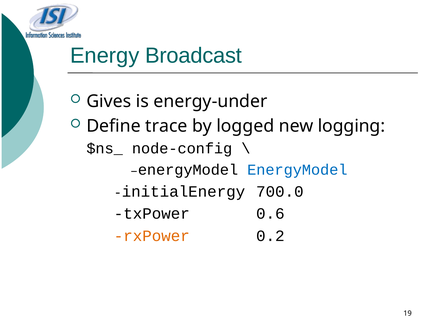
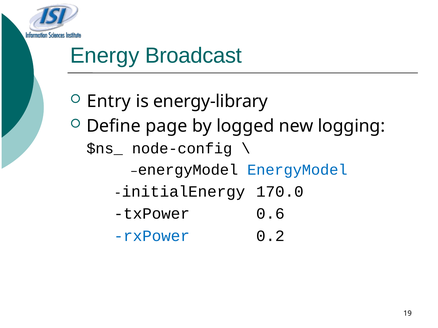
Gives: Gives -> Entry
energy-under: energy-under -> energy-library
trace: trace -> page
700.0: 700.0 -> 170.0
rxPower colour: orange -> blue
